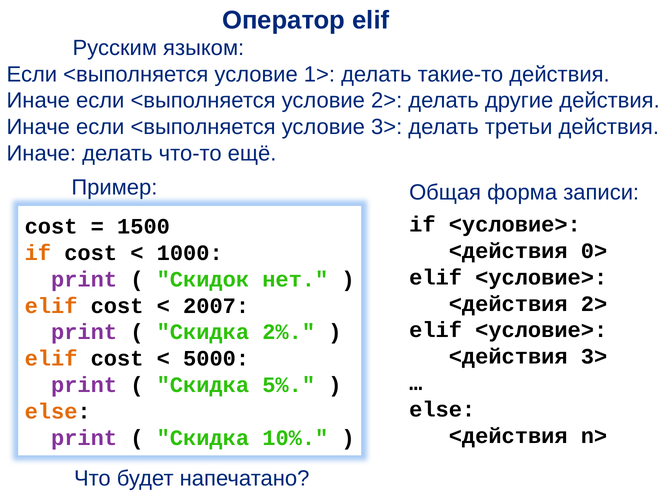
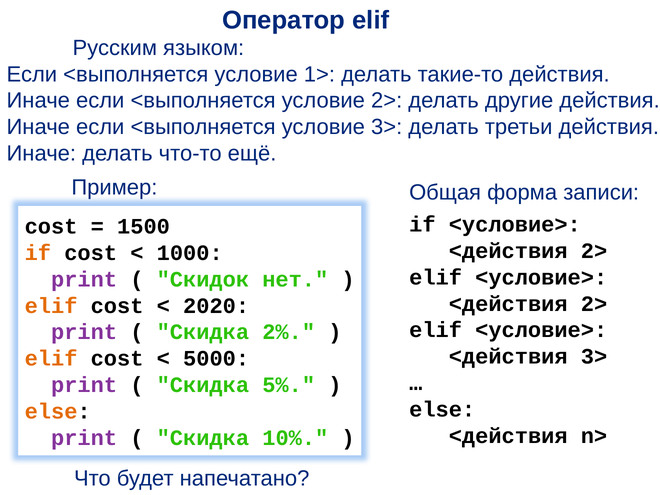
0> at (594, 251): 0> -> 2>
2007: 2007 -> 2020
